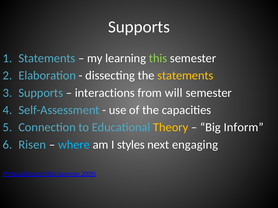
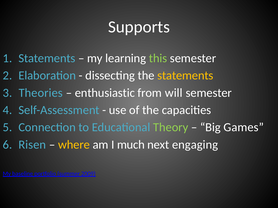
Supports at (41, 93): Supports -> Theories
interactions: interactions -> enthusiastic
Theory colour: yellow -> light green
Inform: Inform -> Games
where colour: light blue -> yellow
styles: styles -> much
